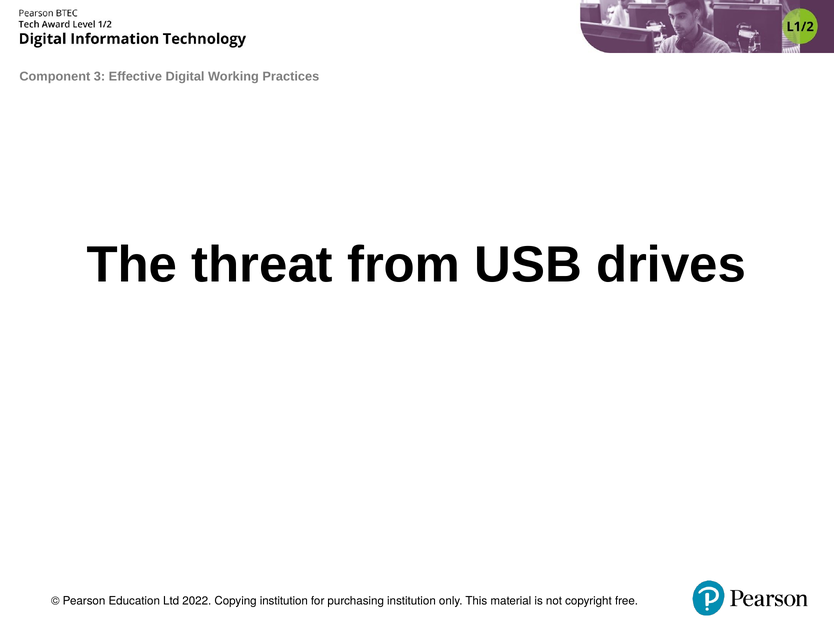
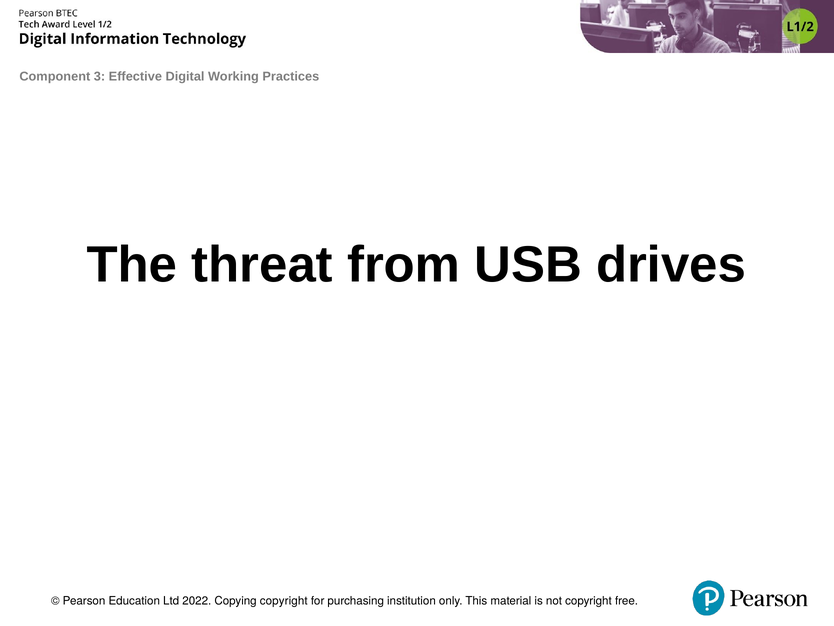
Copying institution: institution -> copyright
